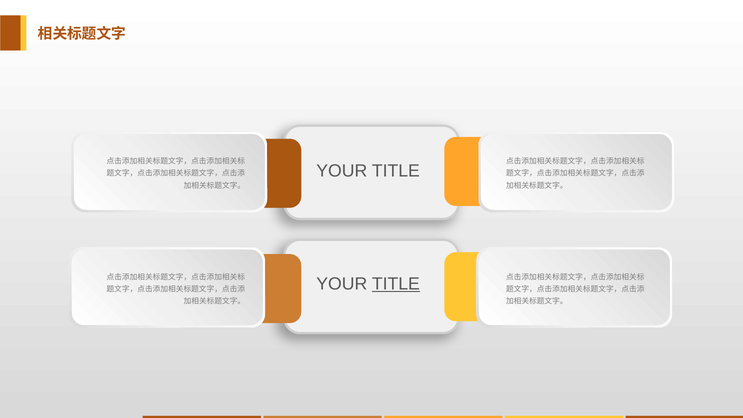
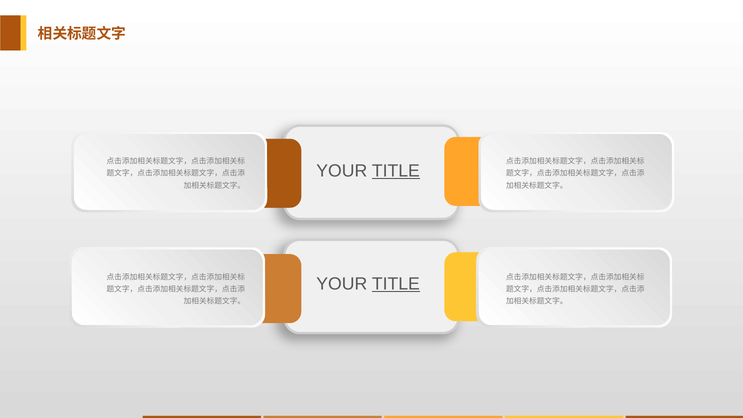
TITLE at (396, 171) underline: none -> present
